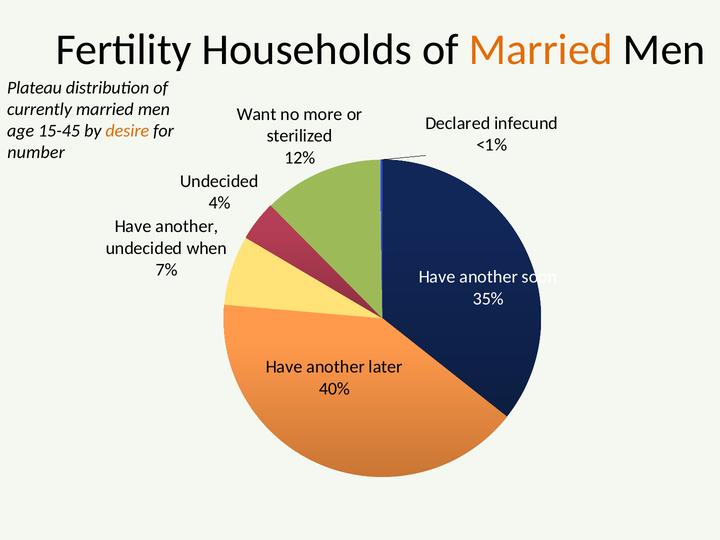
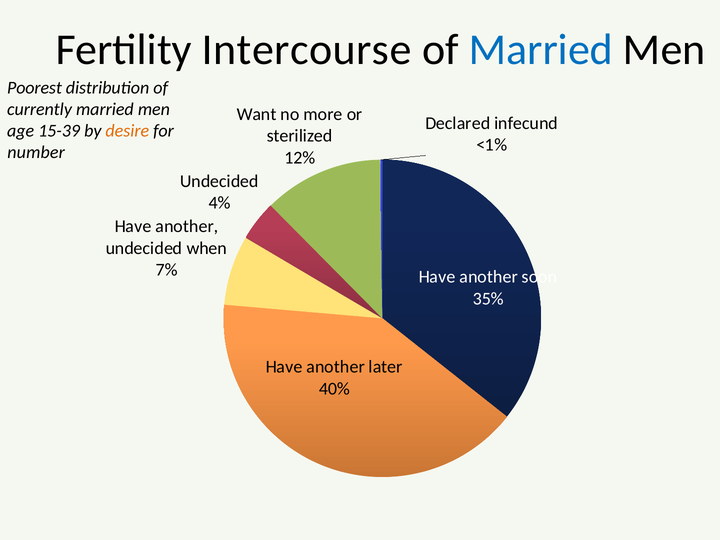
Households: Households -> Intercourse
Married at (541, 50) colour: orange -> blue
Plateau: Plateau -> Poorest
15-45: 15-45 -> 15-39
